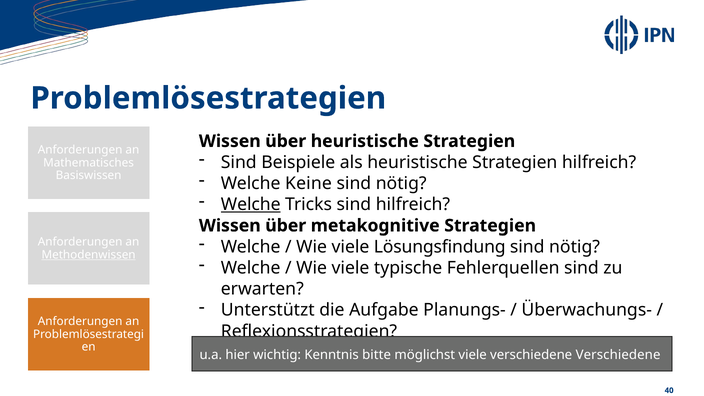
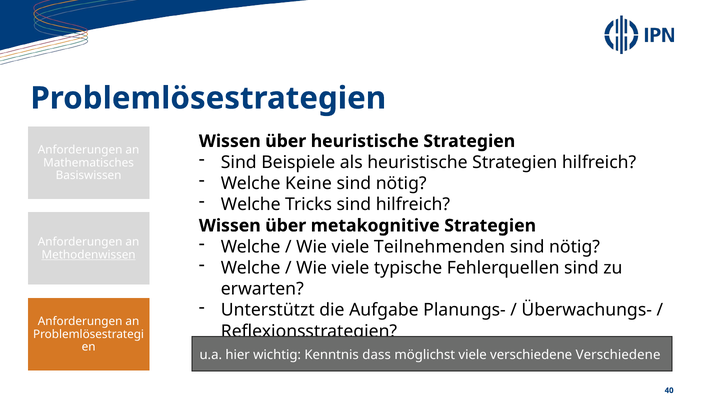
Welche at (251, 205) underline: present -> none
Lösungsfindung: Lösungsfindung -> Teilnehmenden
bitte: bitte -> dass
